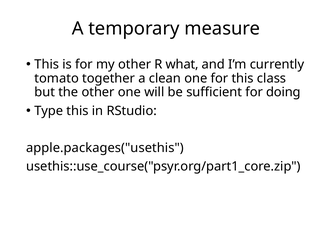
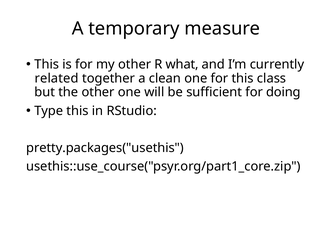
tomato: tomato -> related
apple.packages("usethis: apple.packages("usethis -> pretty.packages("usethis
